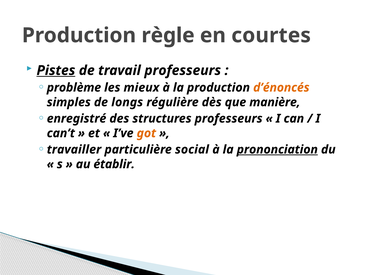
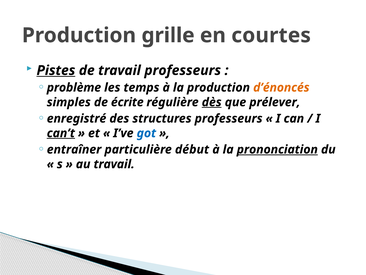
règle: règle -> grille
mieux: mieux -> temps
longs: longs -> écrite
dès underline: none -> present
manière: manière -> prélever
can’t underline: none -> present
got colour: orange -> blue
travailler: travailler -> entraîner
social: social -> début
au établir: établir -> travail
